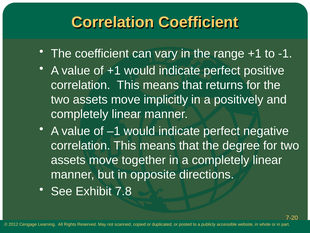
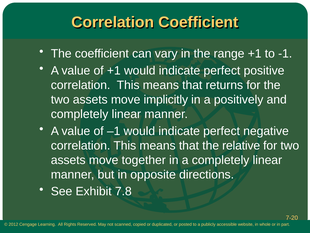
degree: degree -> relative
